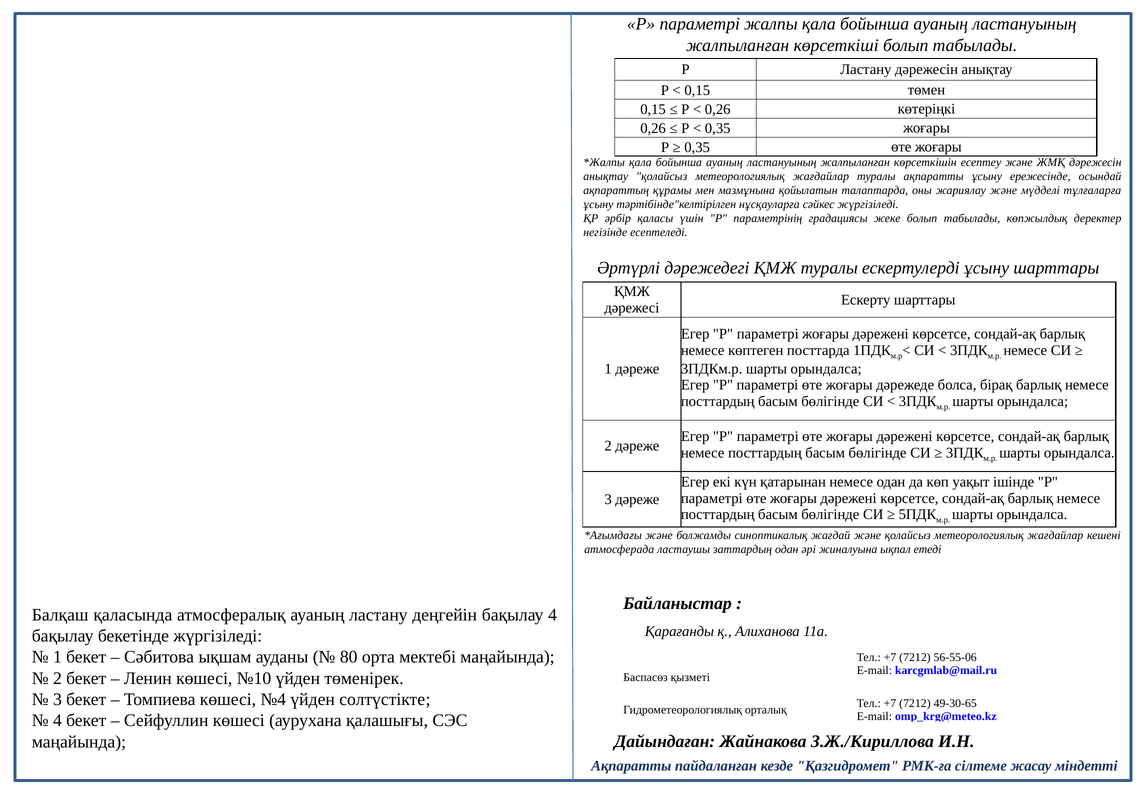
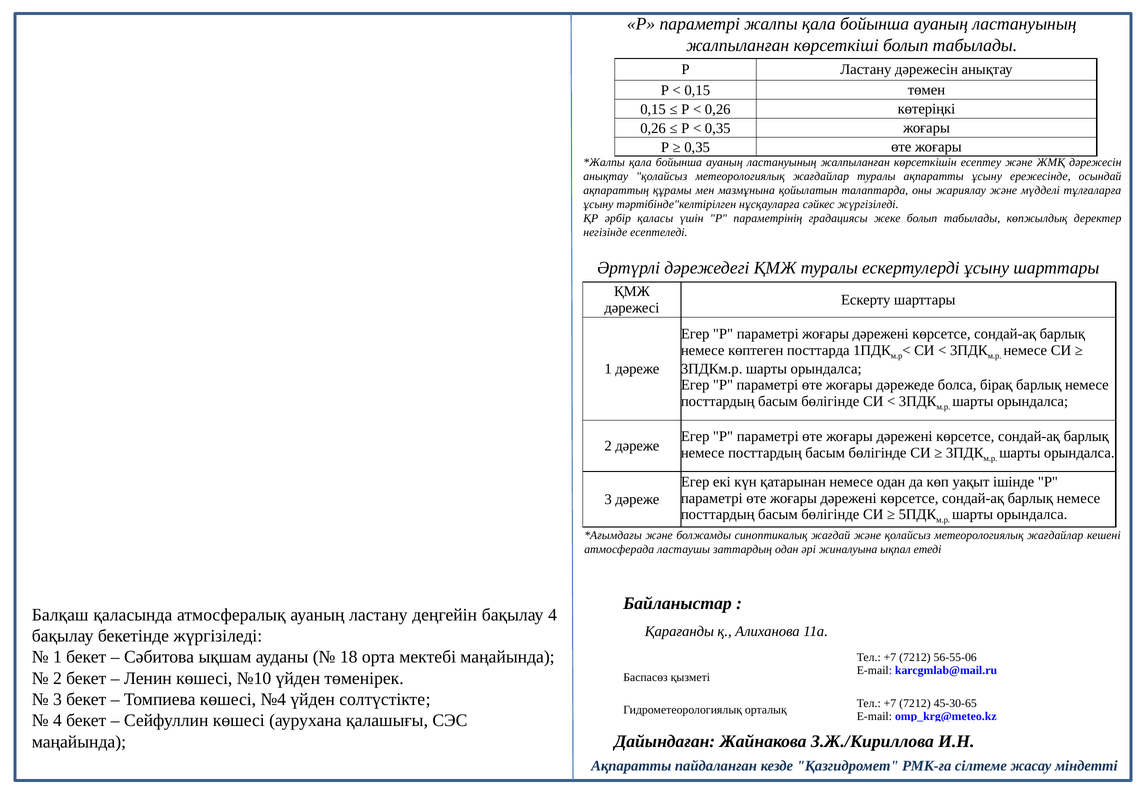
80: 80 -> 18
49-30-65: 49-30-65 -> 45-30-65
